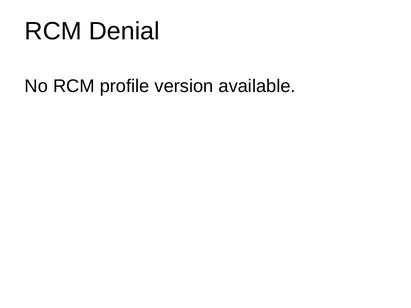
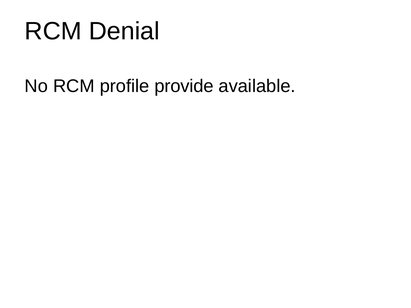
version: version -> provide
